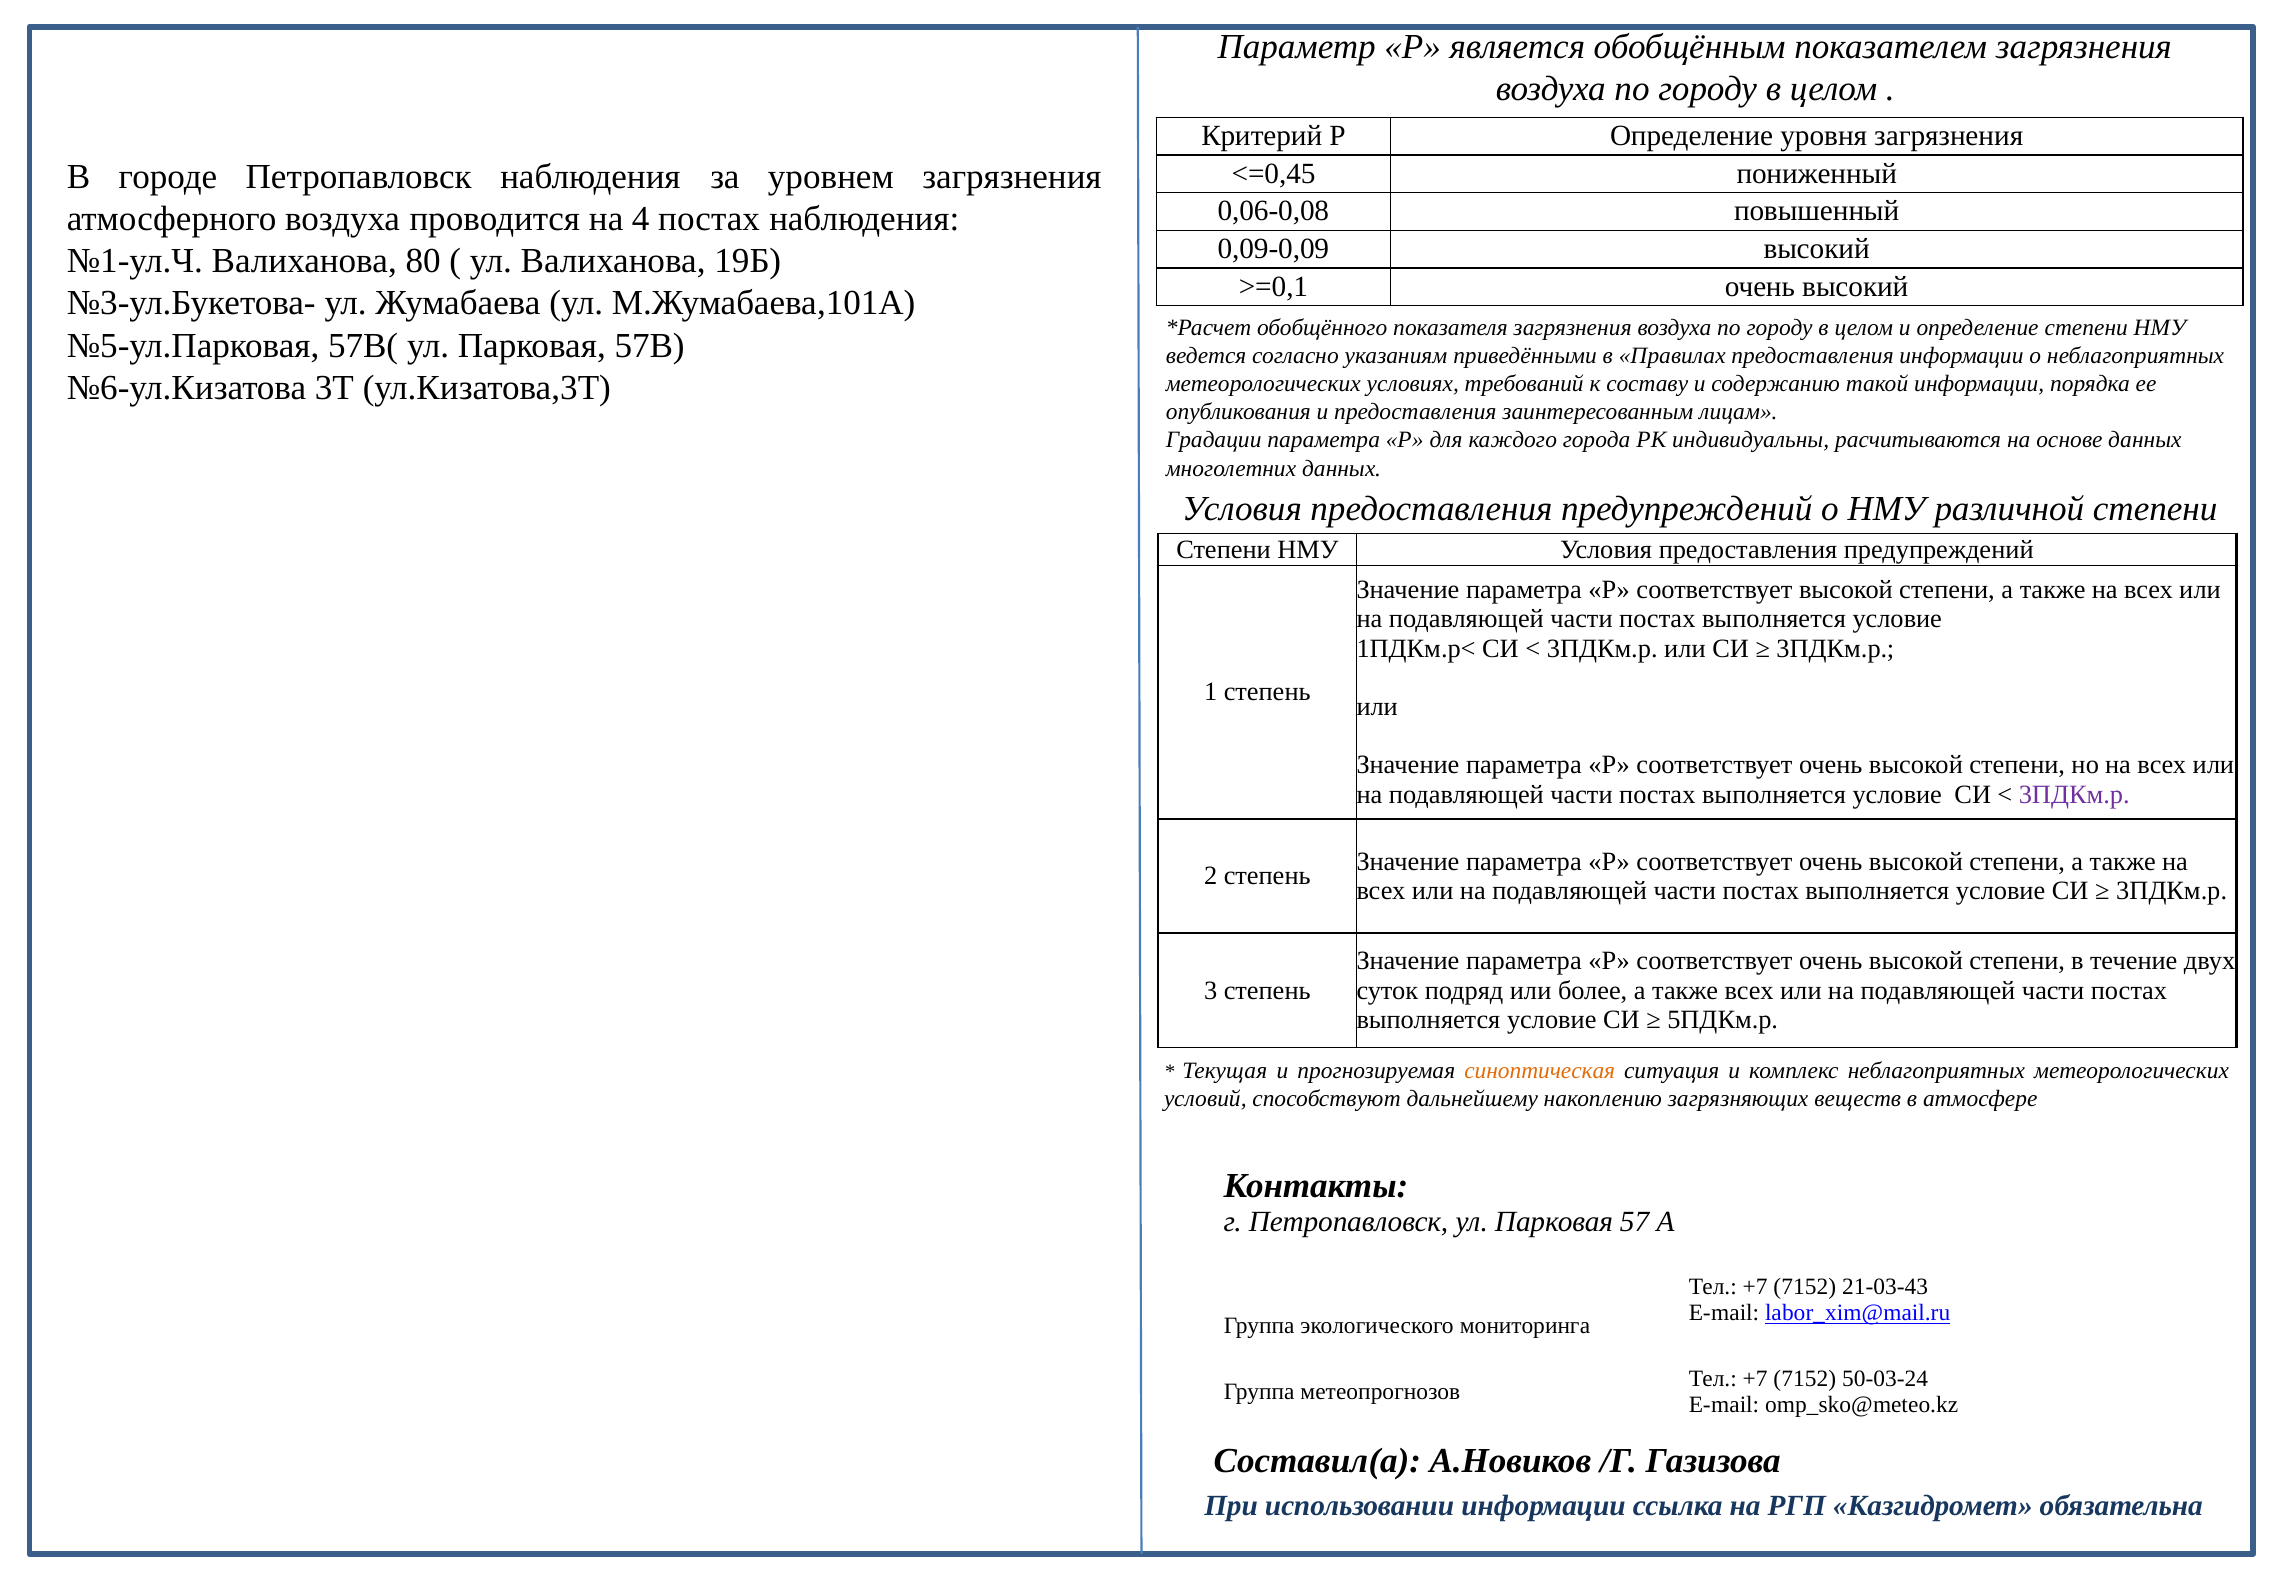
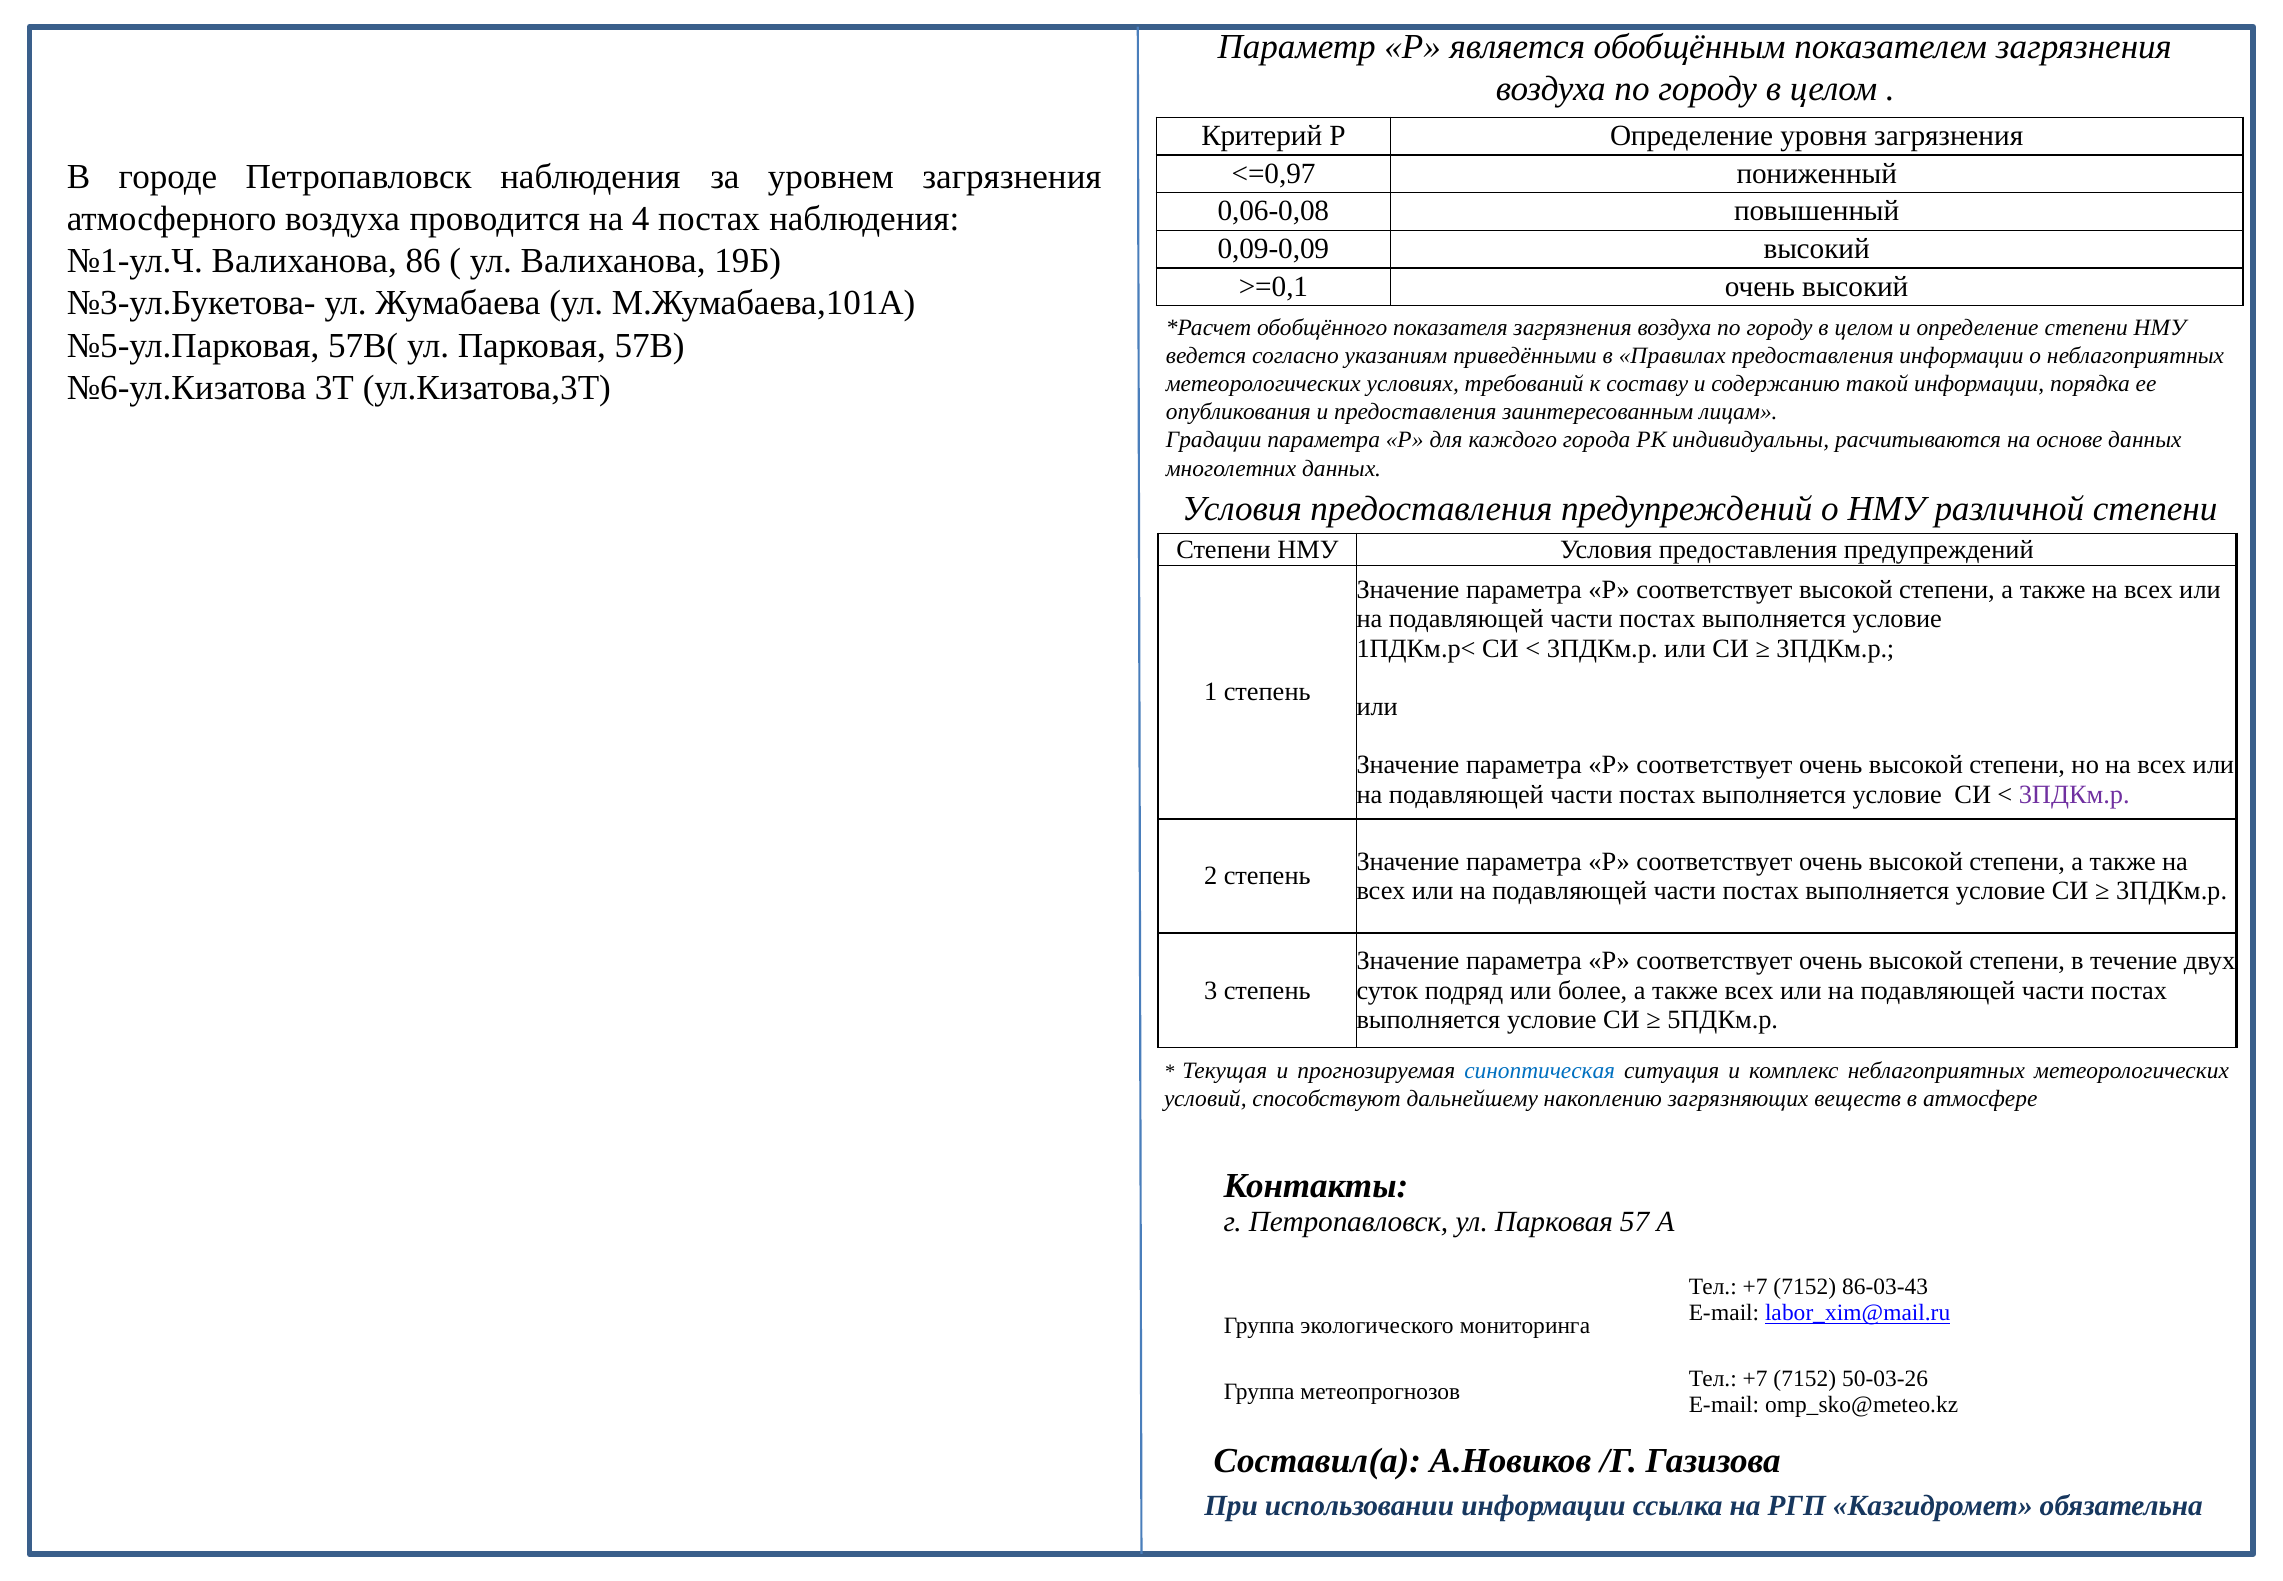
<=0,45: <=0,45 -> <=0,97
80: 80 -> 86
синоптическая colour: orange -> blue
21-03-43: 21-03-43 -> 86-03-43
50-03-24: 50-03-24 -> 50-03-26
